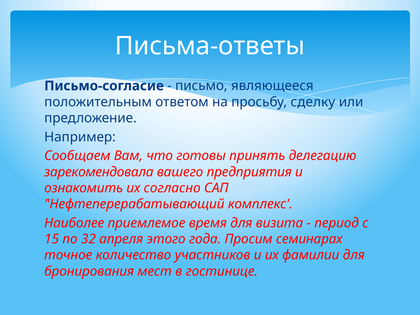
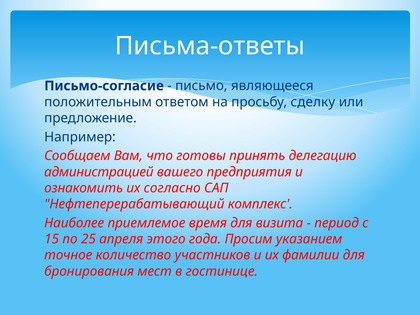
зарекомендовала: зарекомендовала -> администрацией
32: 32 -> 25
семинарах: семинарах -> указанием
